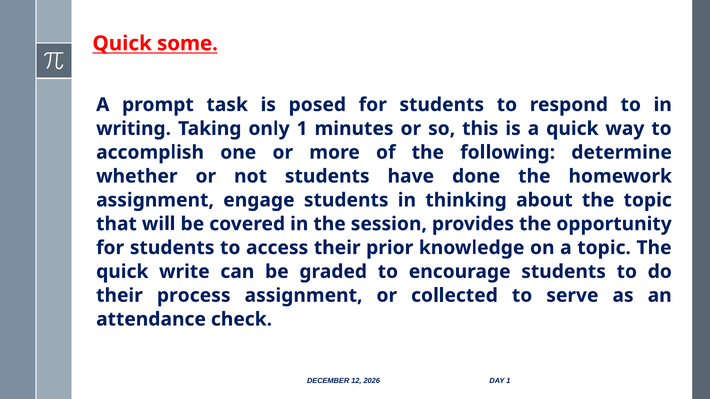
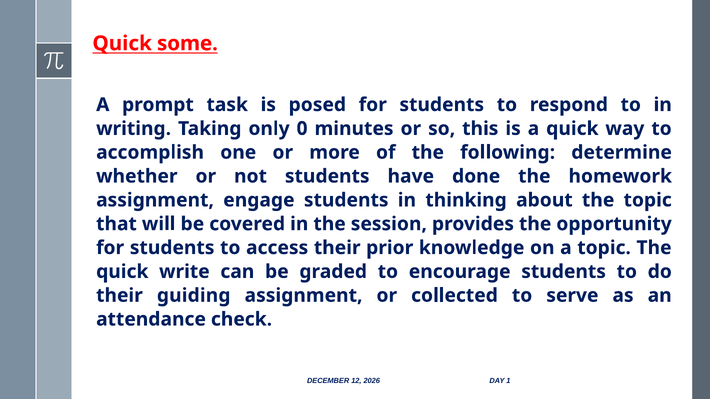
only 1: 1 -> 0
process: process -> guiding
